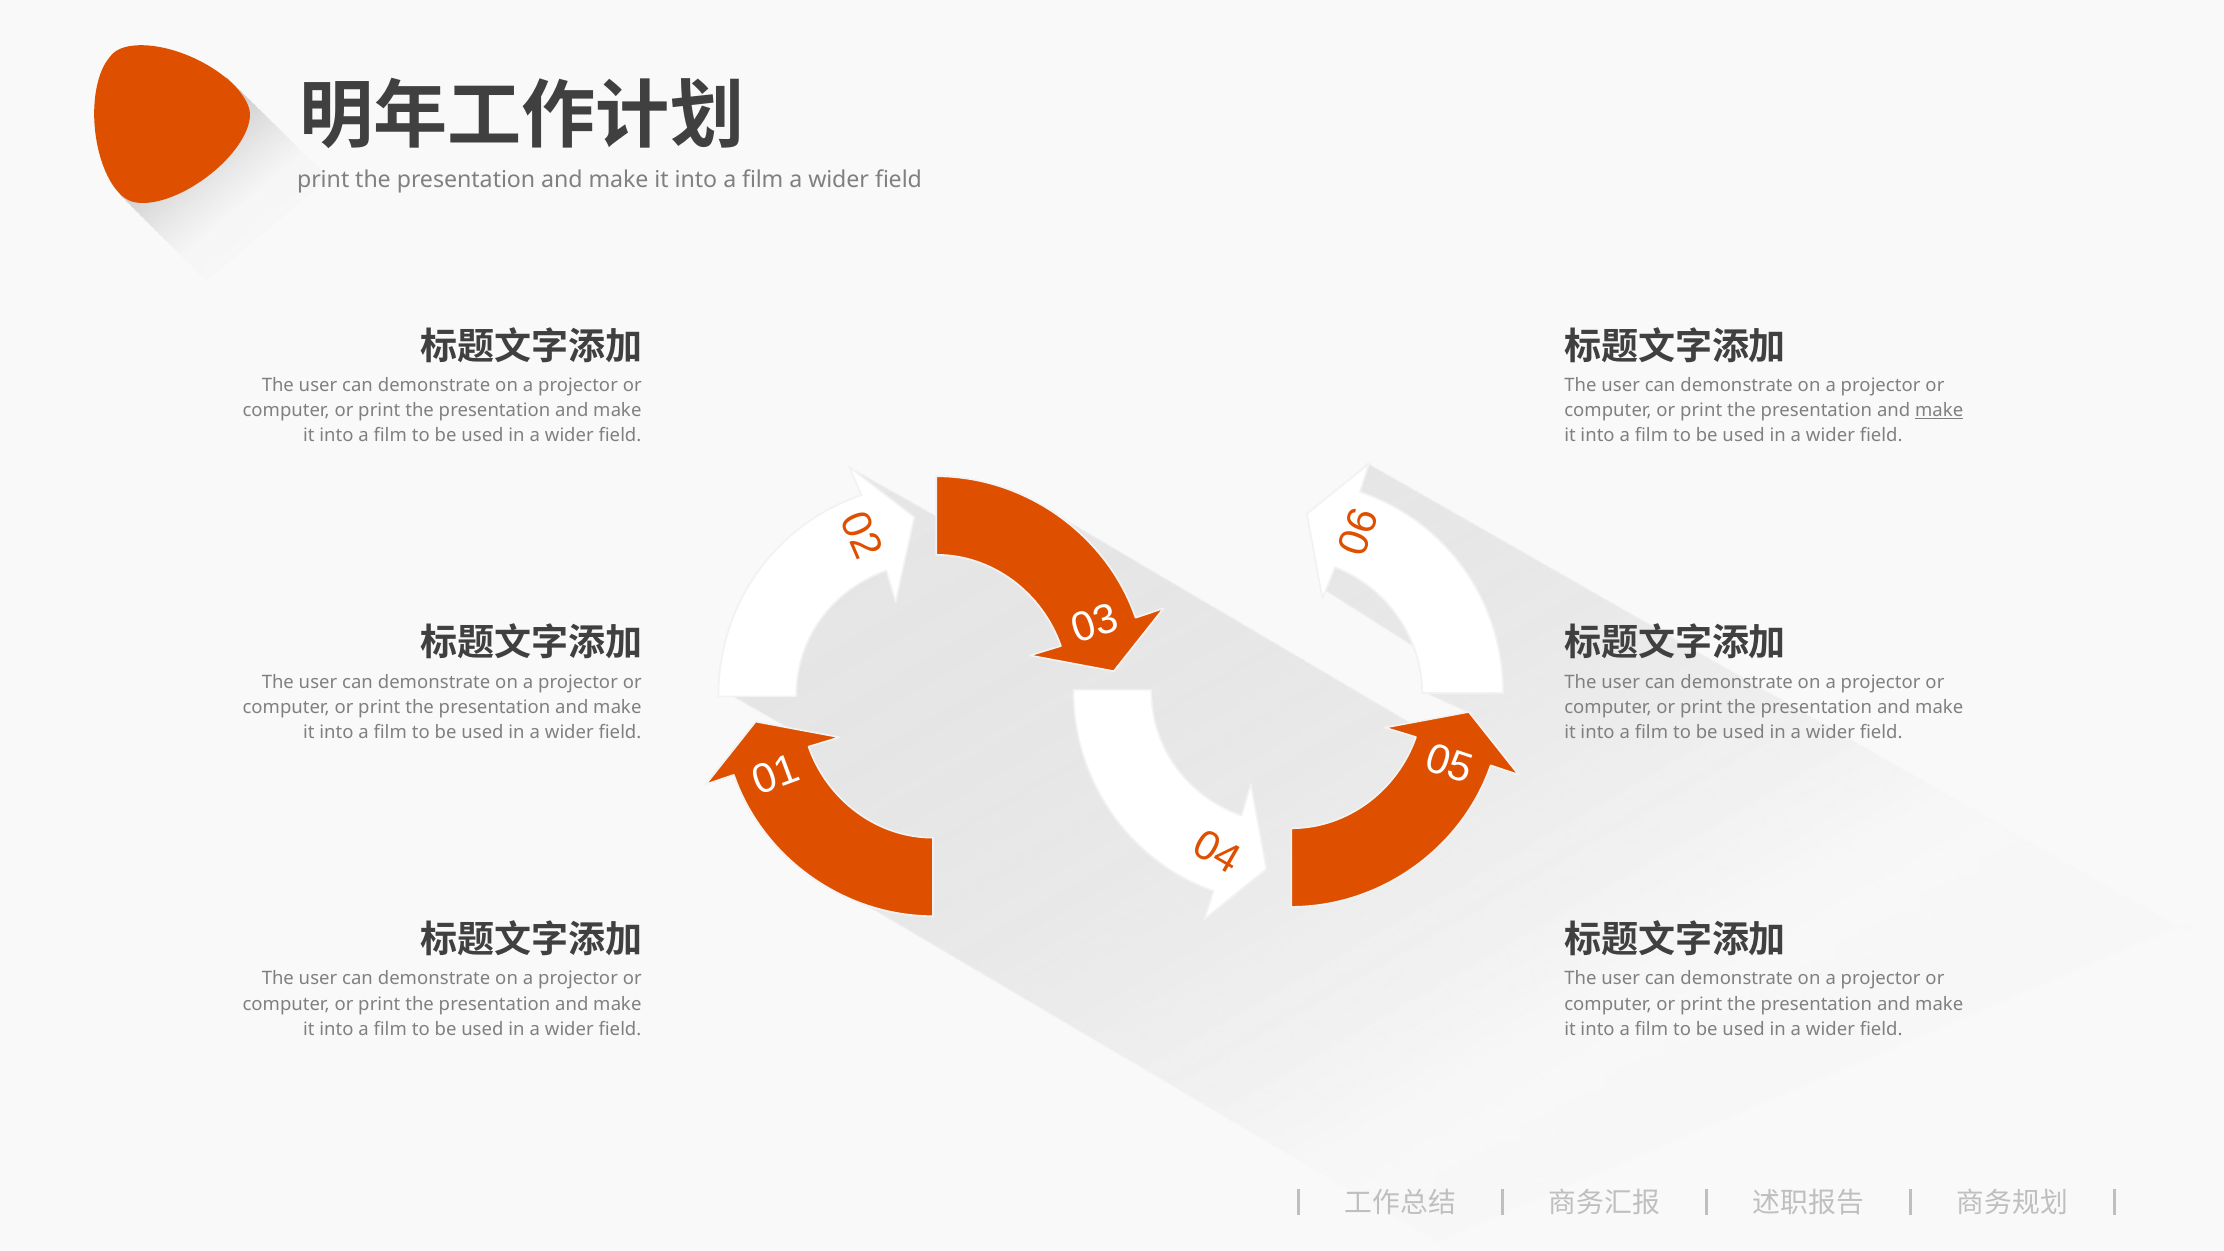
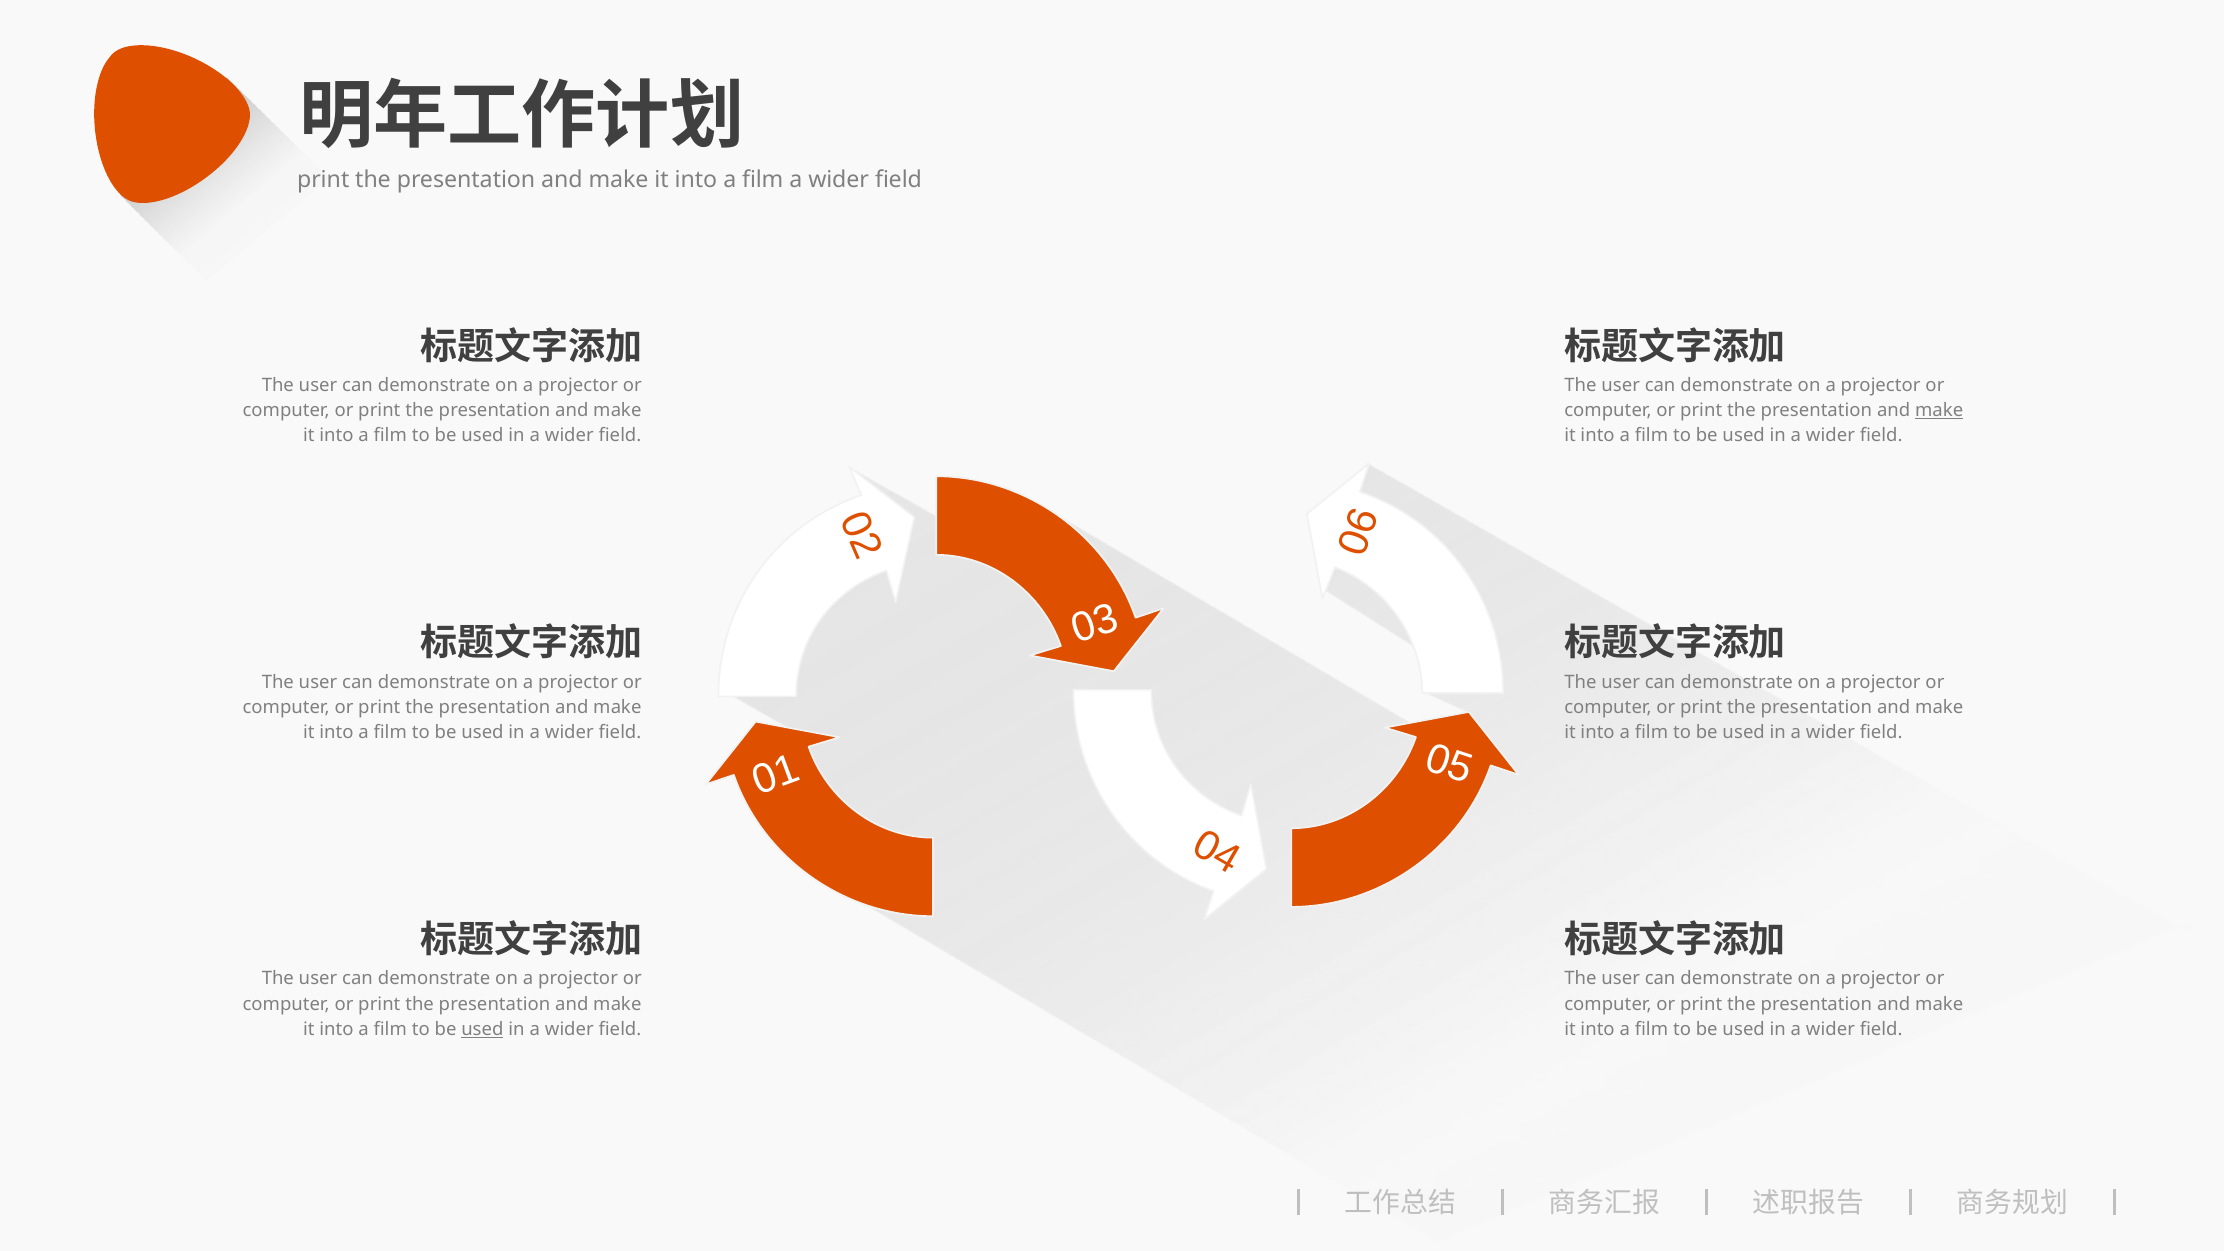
used at (482, 1029) underline: none -> present
